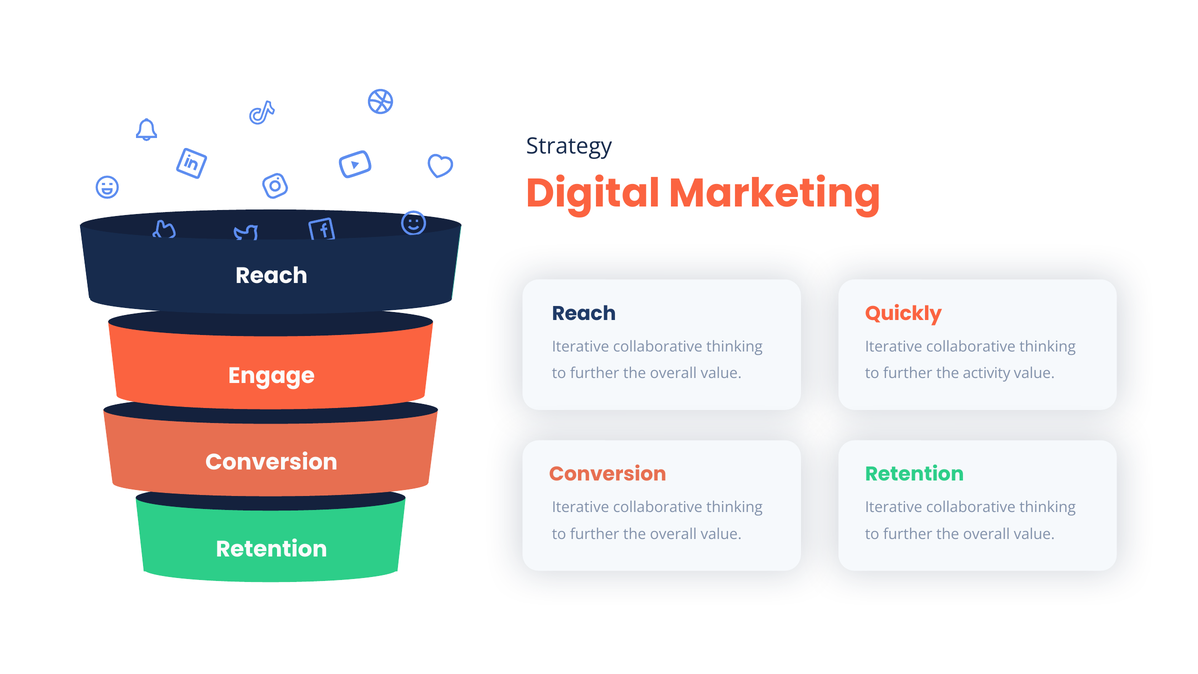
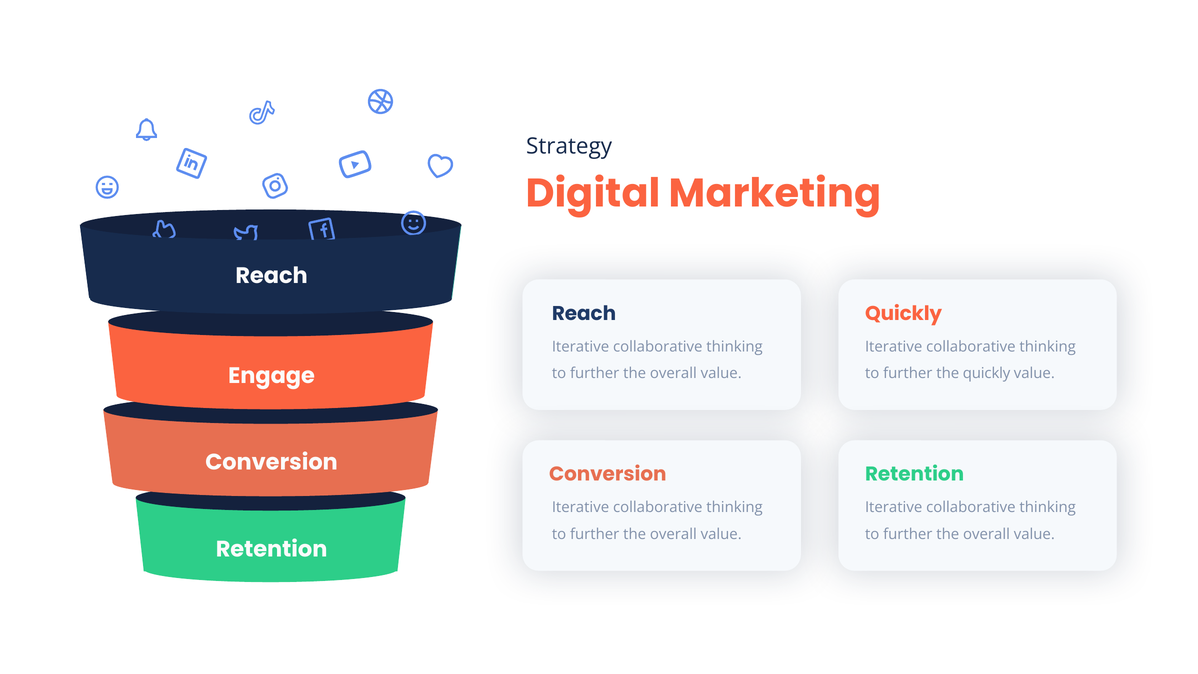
the activity: activity -> quickly
